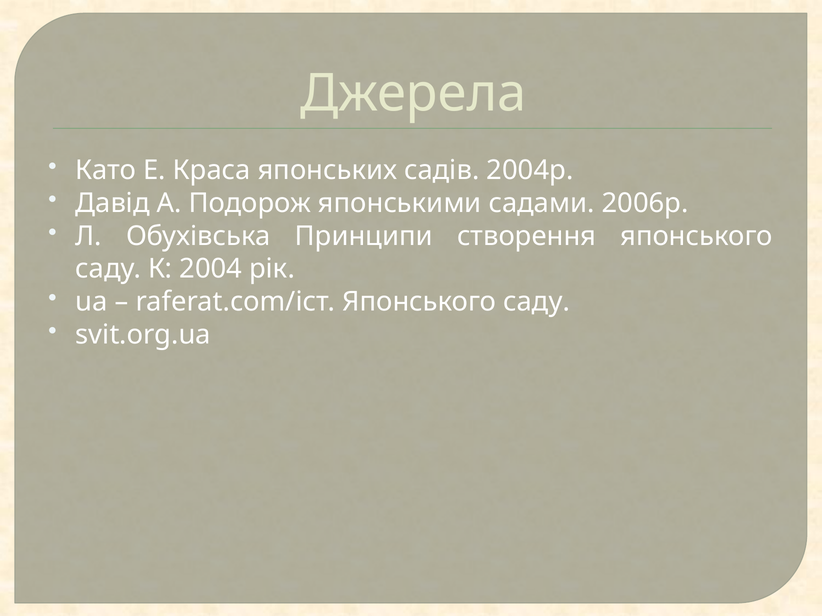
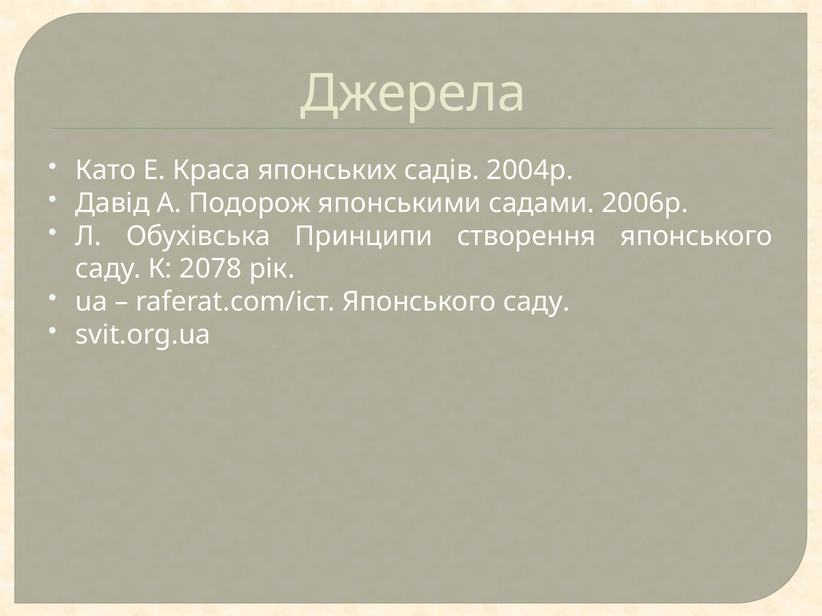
2004: 2004 -> 2078
